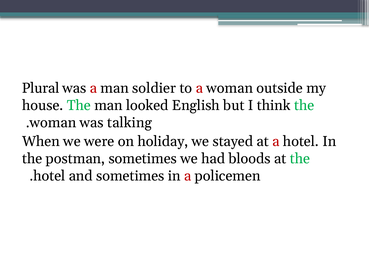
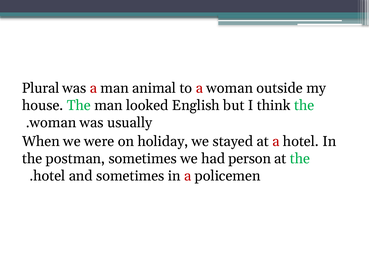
soldier: soldier -> animal
talking: talking -> usually
bloods: bloods -> person
